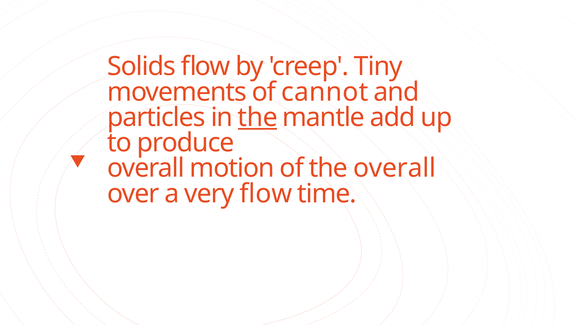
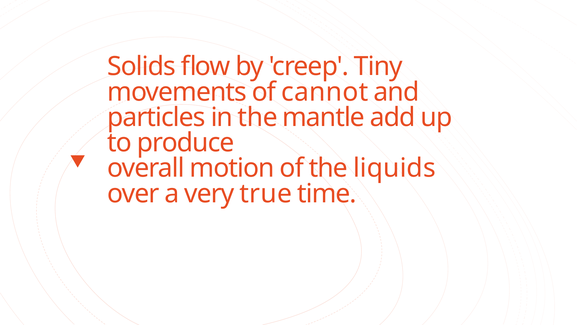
the at (258, 117) underline: present -> none
the overall: overall -> liquids
very flow: flow -> true
